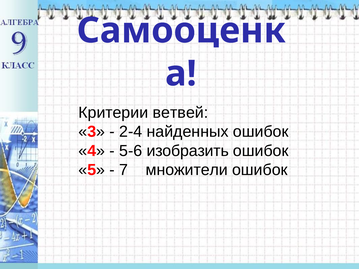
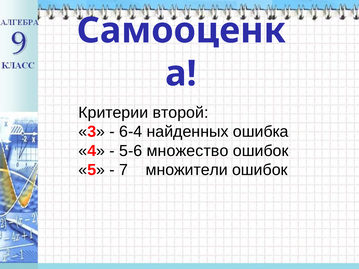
ветвей: ветвей -> второй
2-4: 2-4 -> 6-4
найденных ошибок: ошибок -> ошибка
изобразить: изобразить -> множество
